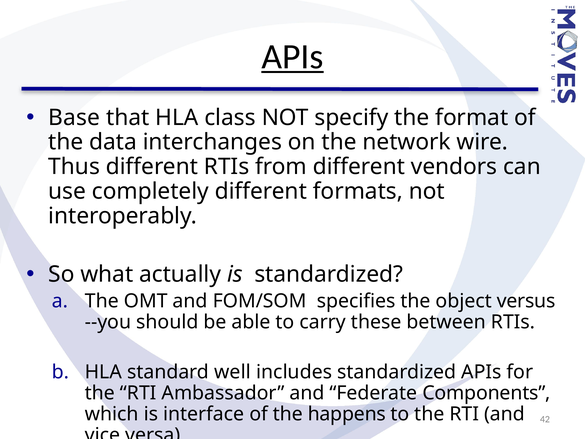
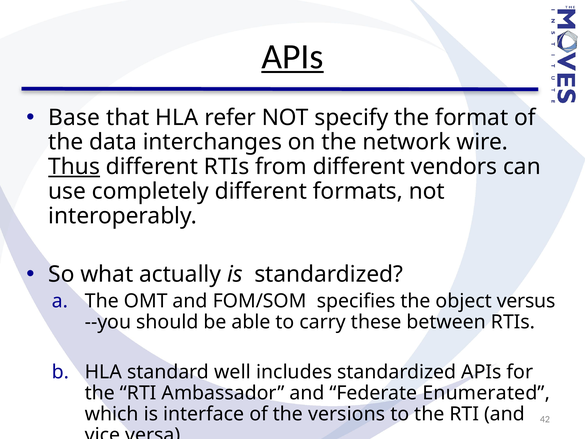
class: class -> refer
Thus underline: none -> present
Components: Components -> Enumerated
happens: happens -> versions
